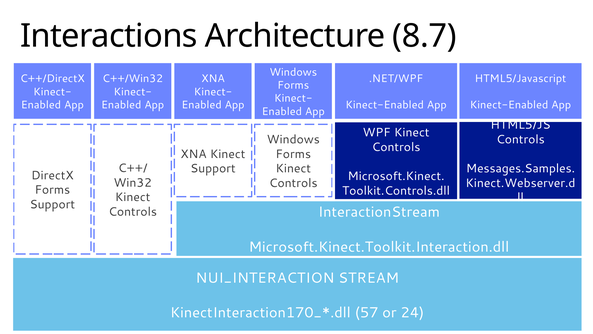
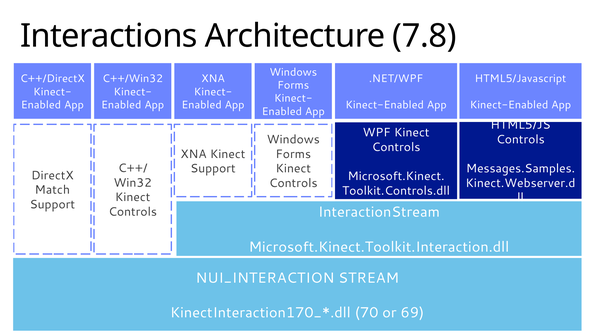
8.7: 8.7 -> 7.8
Forms at (52, 190): Forms -> Match
57: 57 -> 70
24: 24 -> 69
